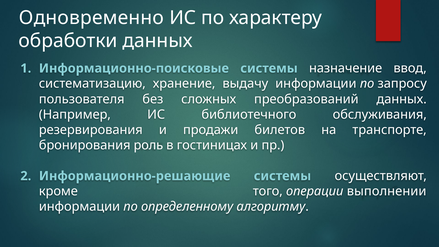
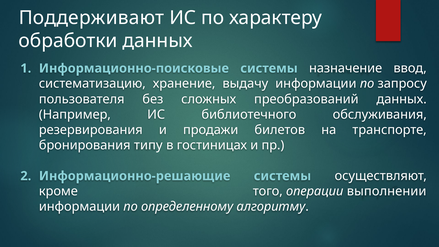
Одновременно: Одновременно -> Поддерживают
роль: роль -> типу
